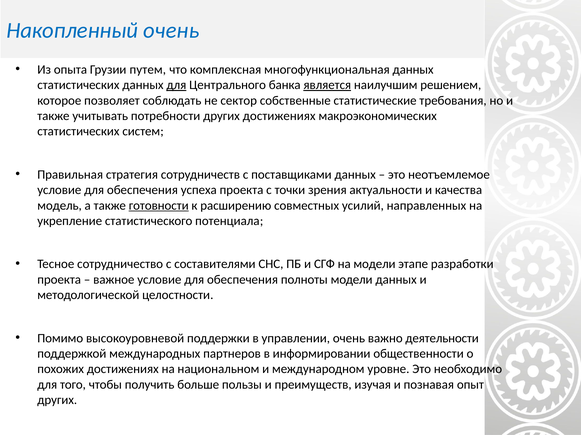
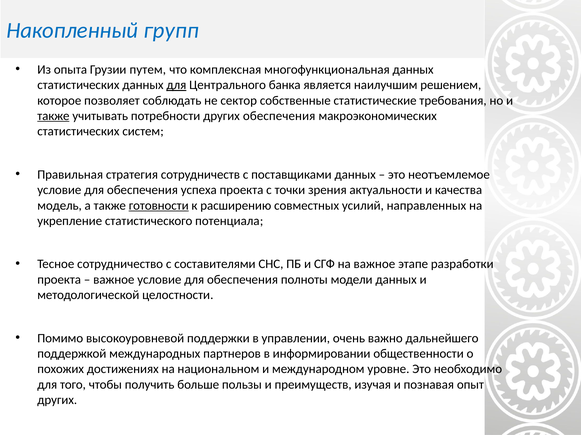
Накопленный очень: очень -> групп
является underline: present -> none
также at (53, 116) underline: none -> present
других достижениях: достижениях -> обеспечения
на модели: модели -> важное
деятельности: деятельности -> дальнейшего
